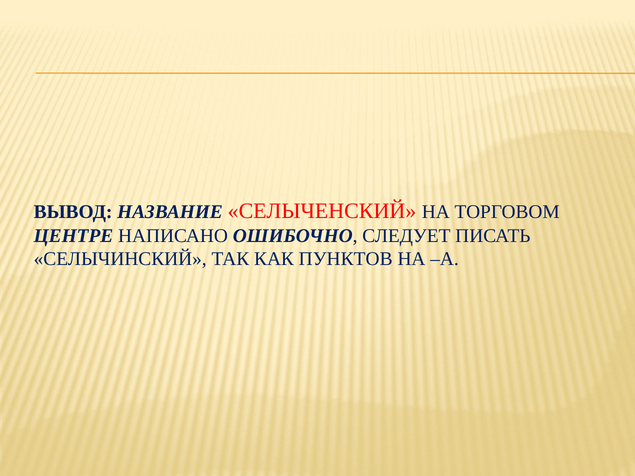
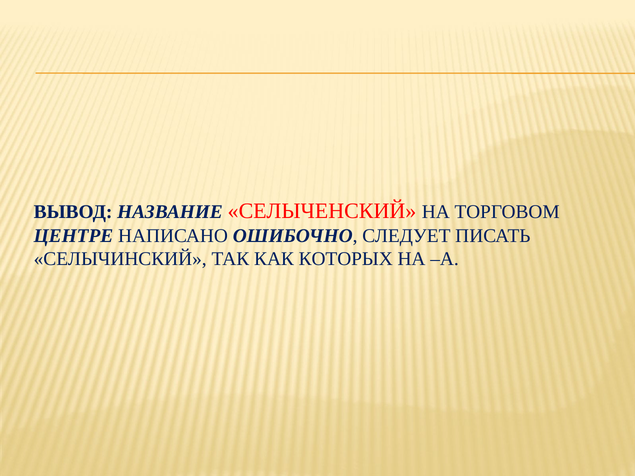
ПУНКТОВ: ПУНКТОВ -> КОТОРЫХ
